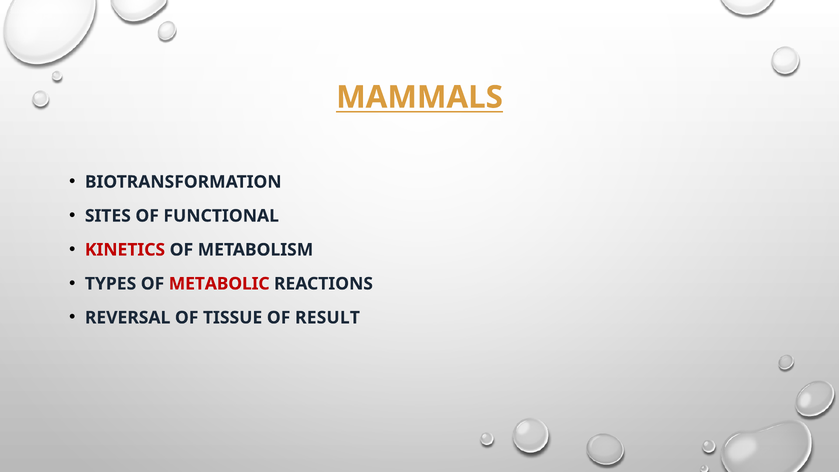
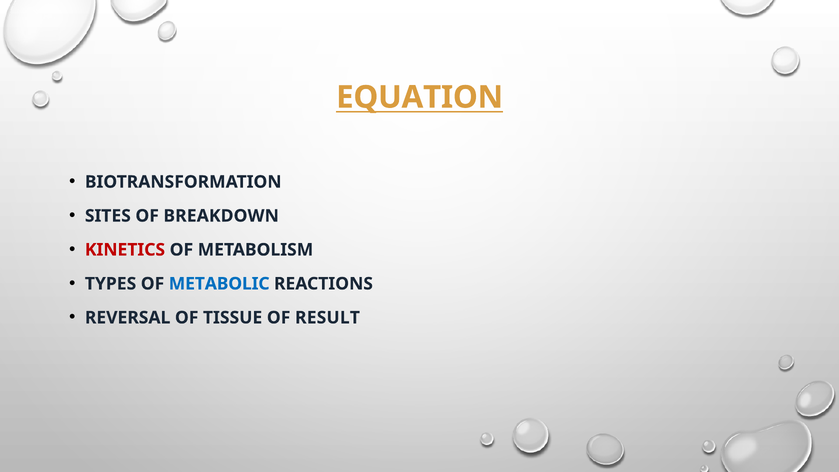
MAMMALS: MAMMALS -> EQUATION
FUNCTIONAL: FUNCTIONAL -> BREAKDOWN
METABOLIC colour: red -> blue
